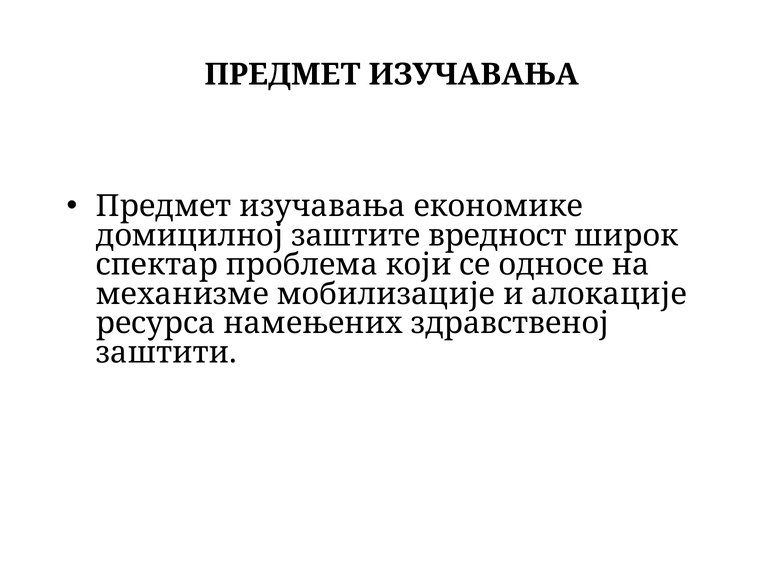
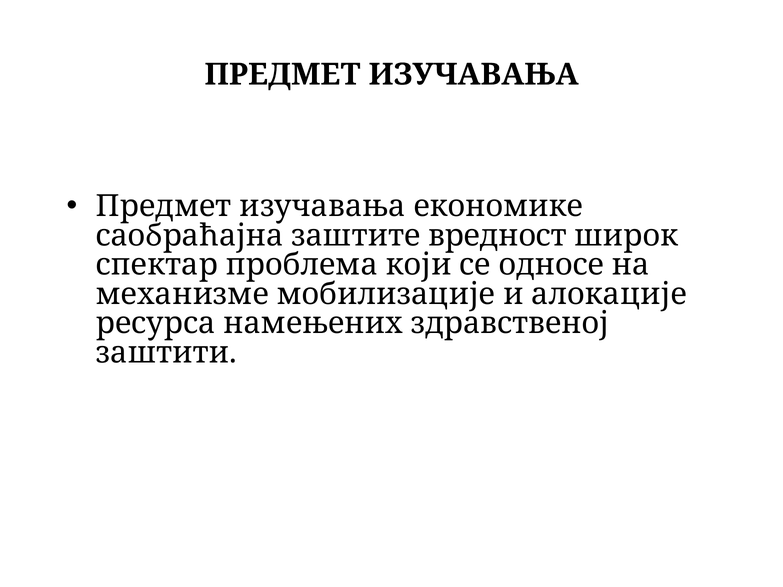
домицилној: домицилној -> саобраћајна
